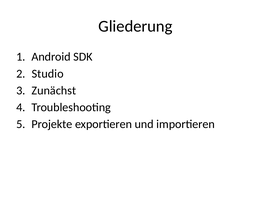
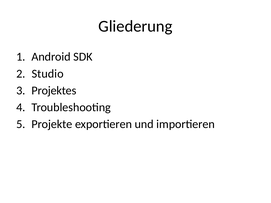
Zunächst: Zunächst -> Projektes
